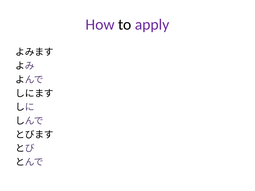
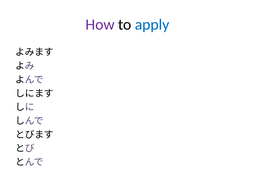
apply colour: purple -> blue
